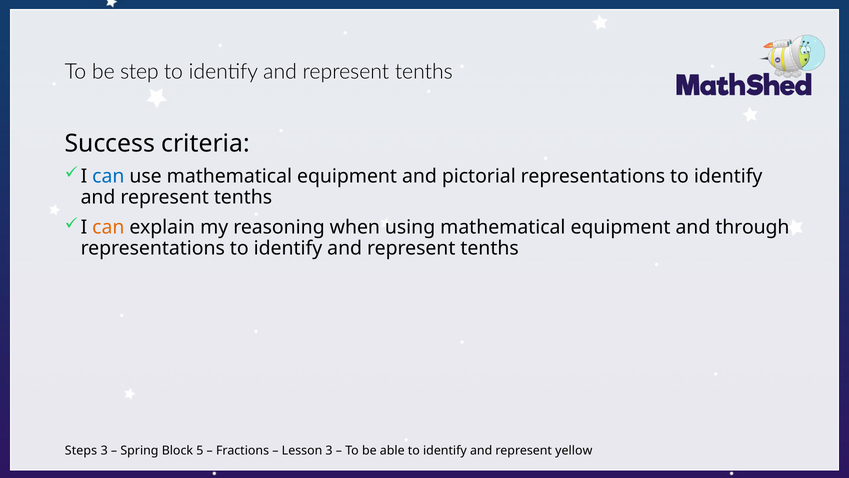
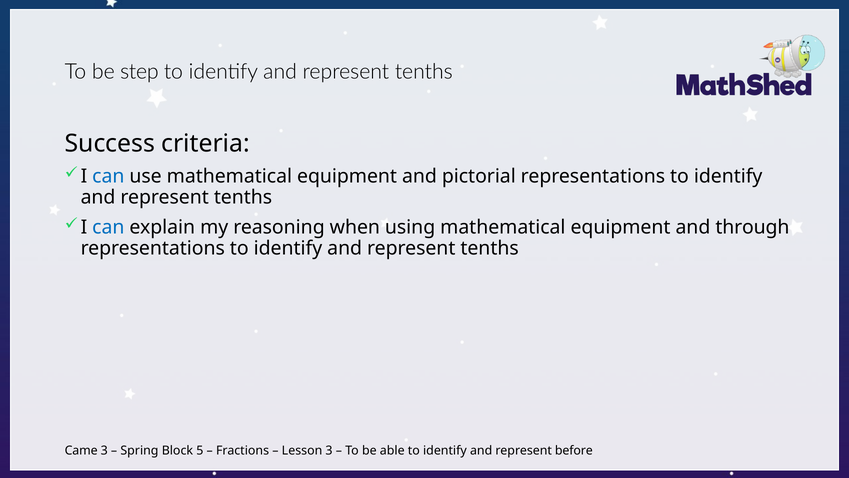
can at (108, 227) colour: orange -> blue
Steps: Steps -> Came
yellow: yellow -> before
